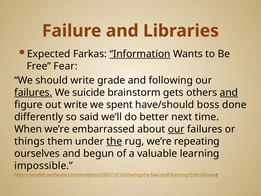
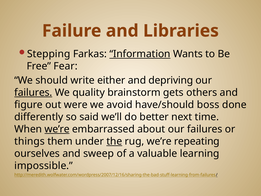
Expected: Expected -> Stepping
grade: grade -> either
following: following -> depriving
suicide: suicide -> quality
and at (229, 92) underline: present -> none
out write: write -> were
spent: spent -> avoid
we’re at (57, 129) underline: none -> present
our at (176, 129) underline: present -> none
begun: begun -> sweep
